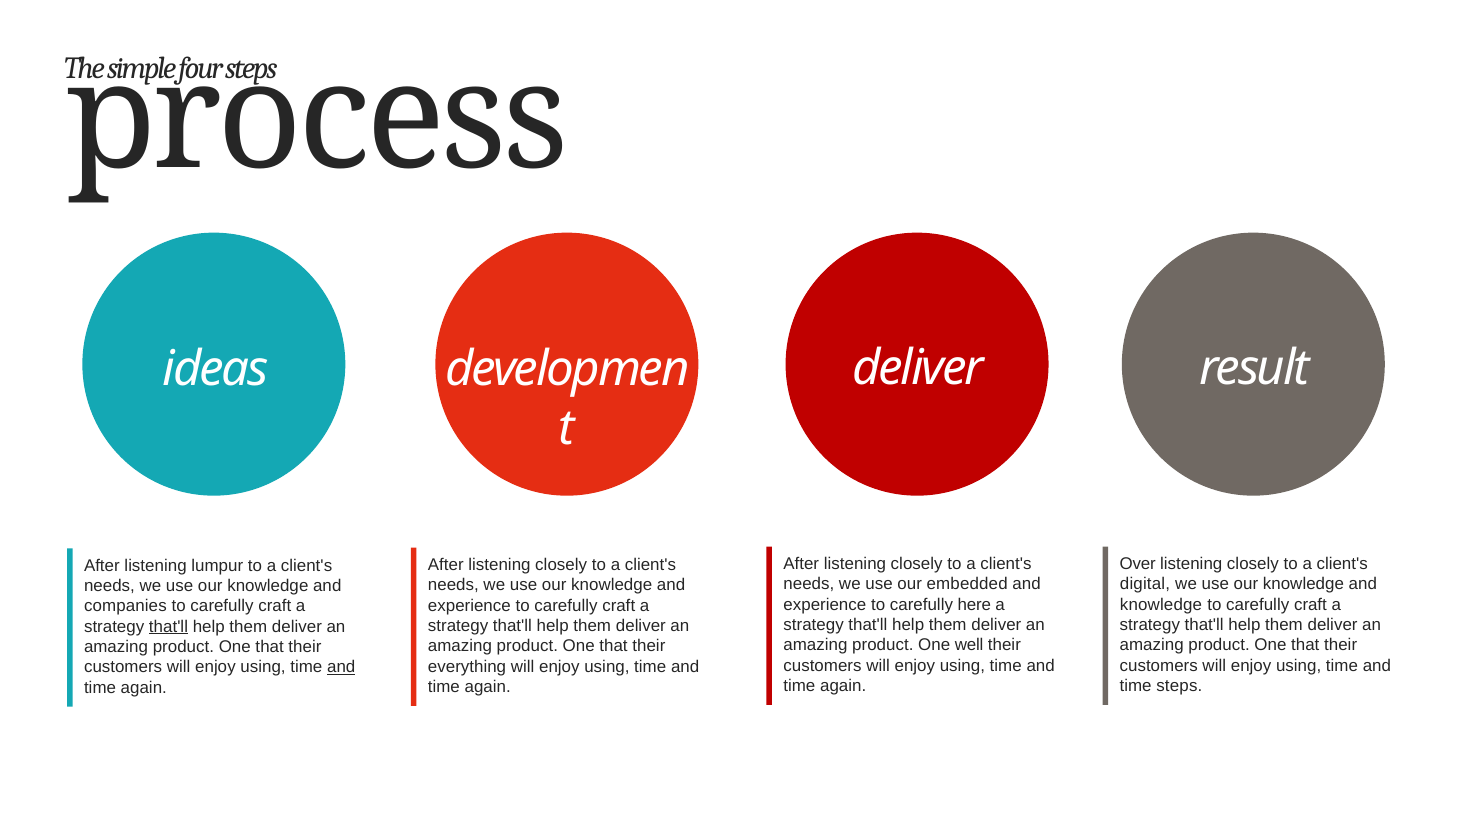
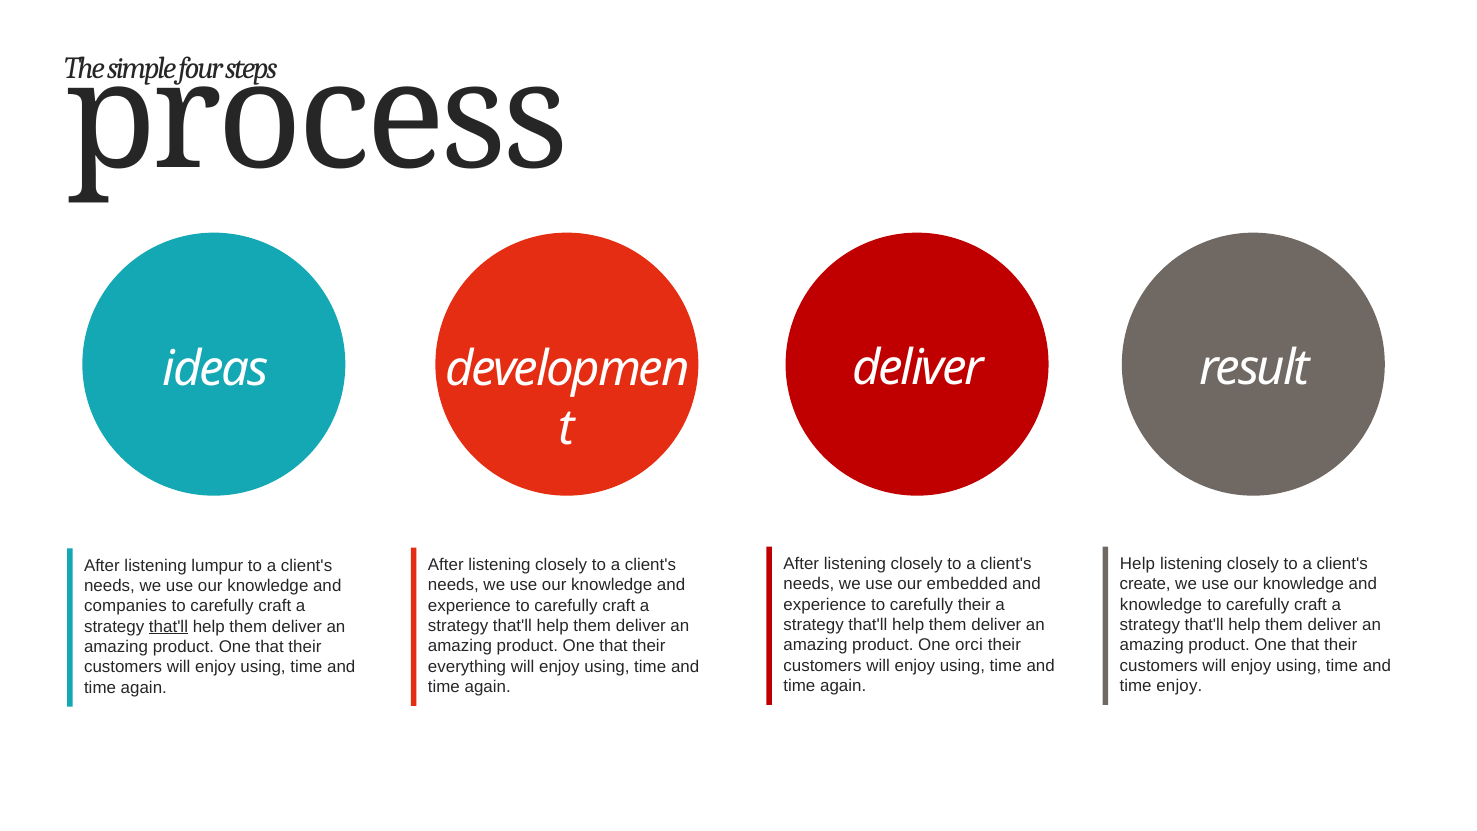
Over at (1138, 564): Over -> Help
digital: digital -> create
carefully here: here -> their
well: well -> orci
and at (341, 667) underline: present -> none
time steps: steps -> enjoy
